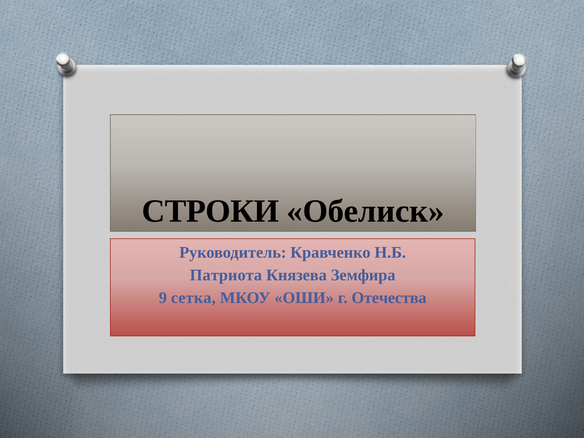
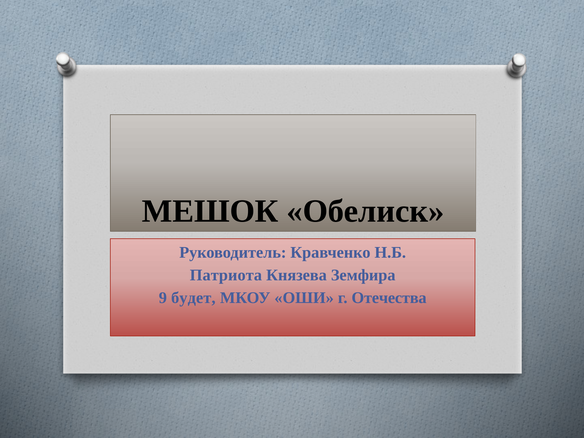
СТРОКИ: СТРОКИ -> МЕШОК
сетка: сетка -> будет
